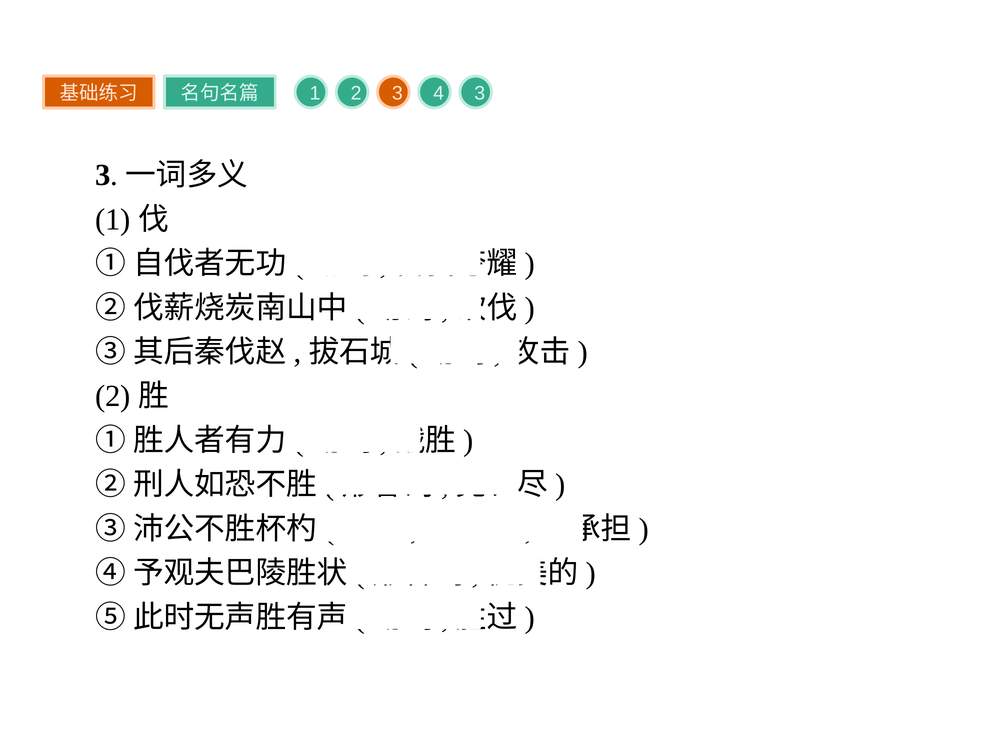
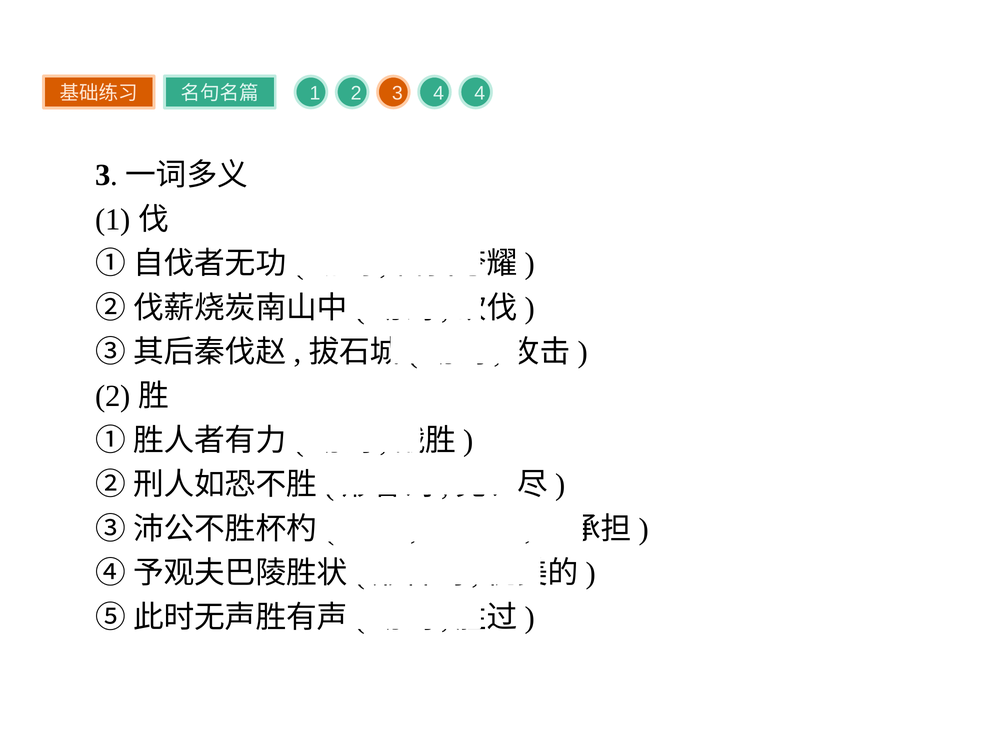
4 3: 3 -> 4
